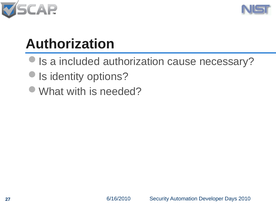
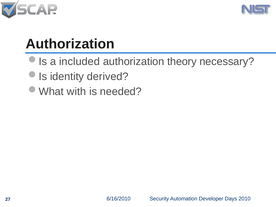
cause: cause -> theory
options: options -> derived
